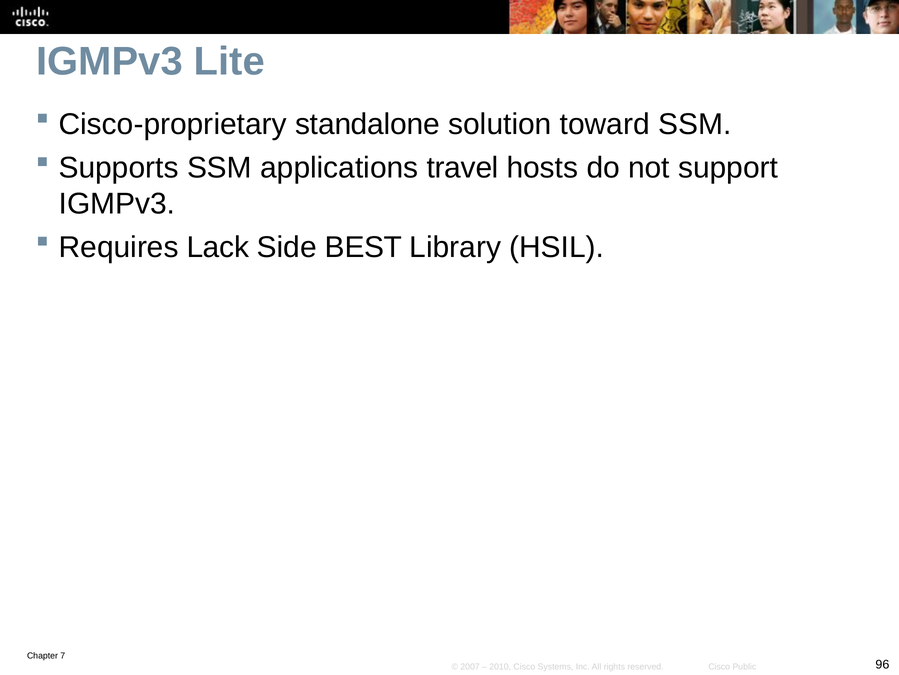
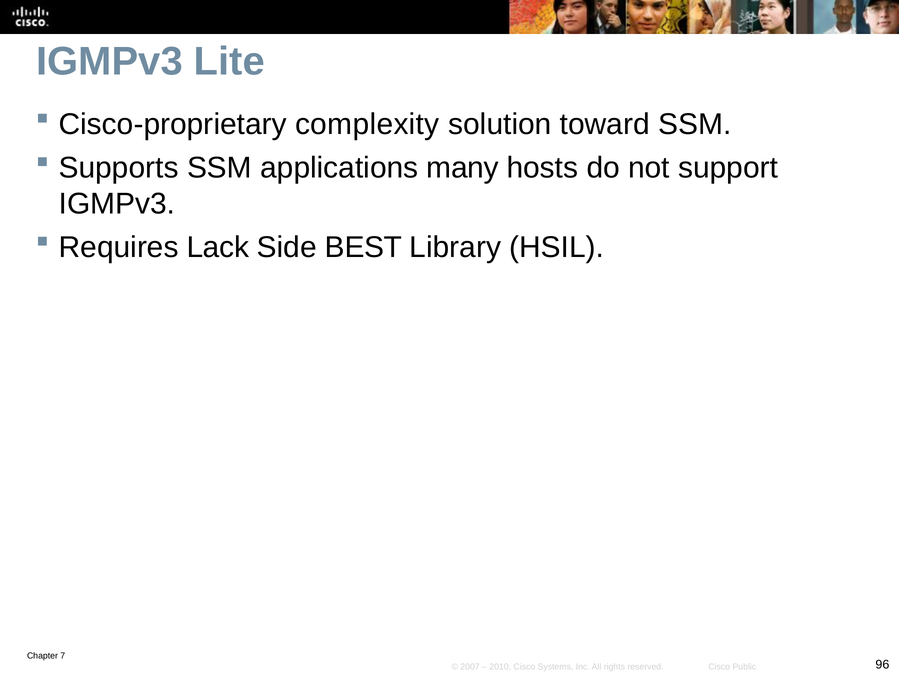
standalone: standalone -> complexity
travel: travel -> many
